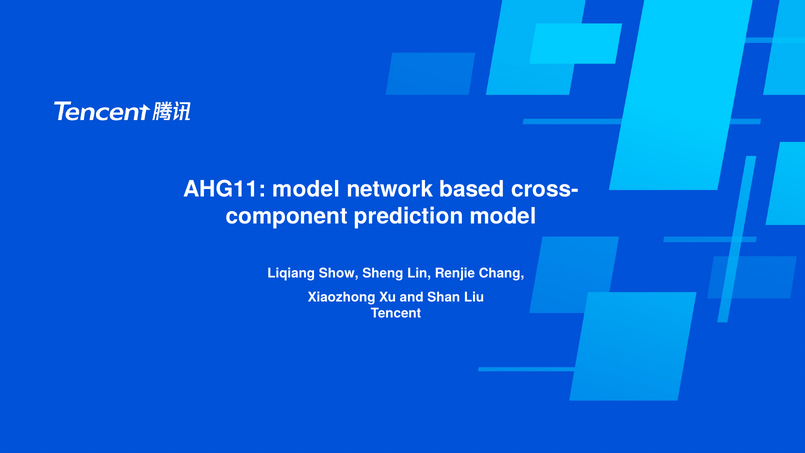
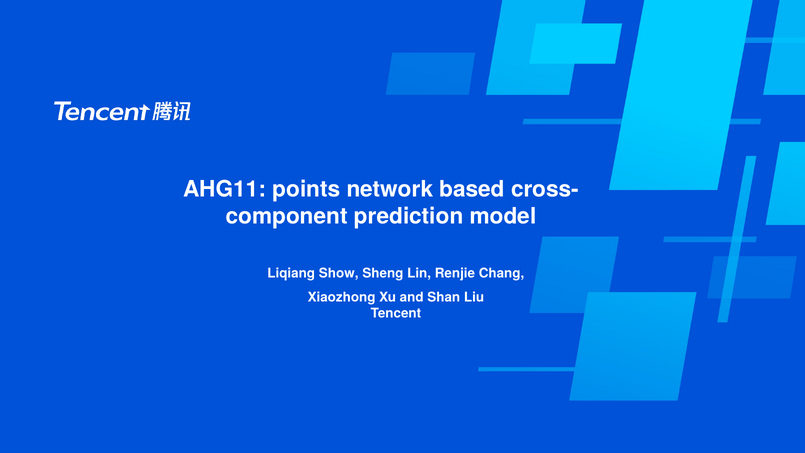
AHG11 model: model -> points
